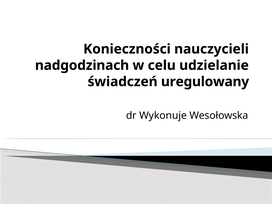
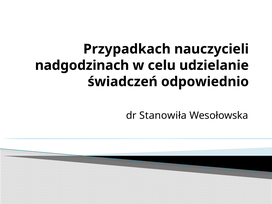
Konieczności: Konieczności -> Przypadkach
uregulowany: uregulowany -> odpowiednio
Wykonuje: Wykonuje -> Stanowiła
